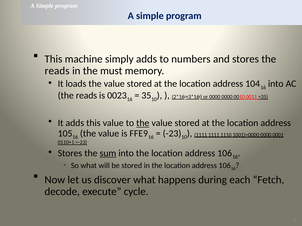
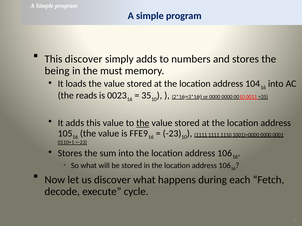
This machine: machine -> discover
reads at (57, 71): reads -> being
sum underline: present -> none
